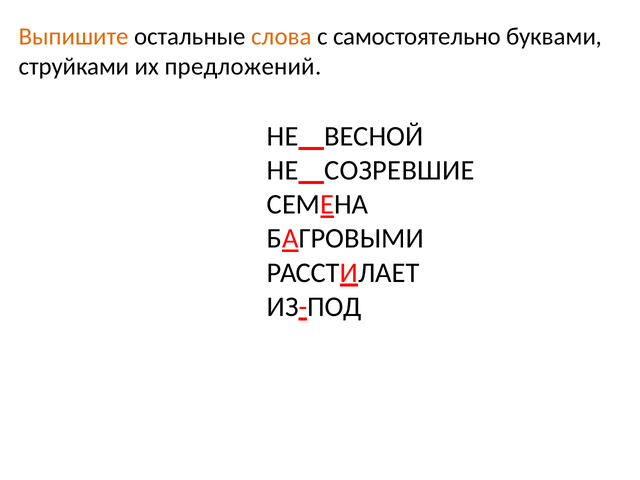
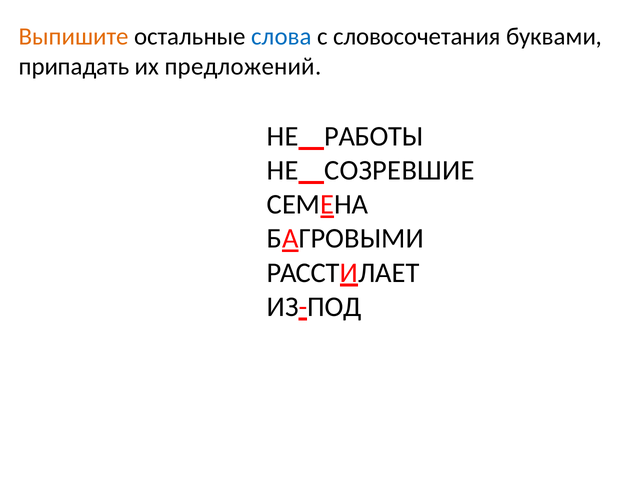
слова colour: orange -> blue
самостоятельно: самостоятельно -> словосочетания
струйками: струйками -> припадать
ВЕСНОЙ: ВЕСНОЙ -> РАБОТЫ
